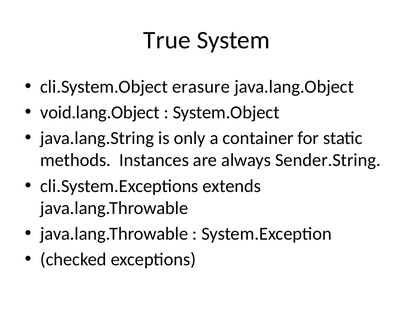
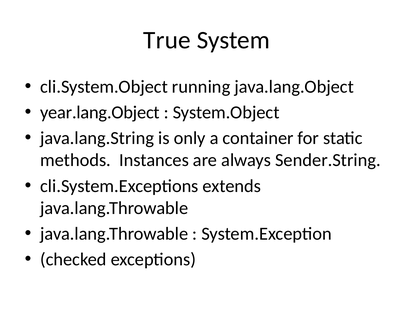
erasure: erasure -> running
void.lang.Object: void.lang.Object -> year.lang.Object
